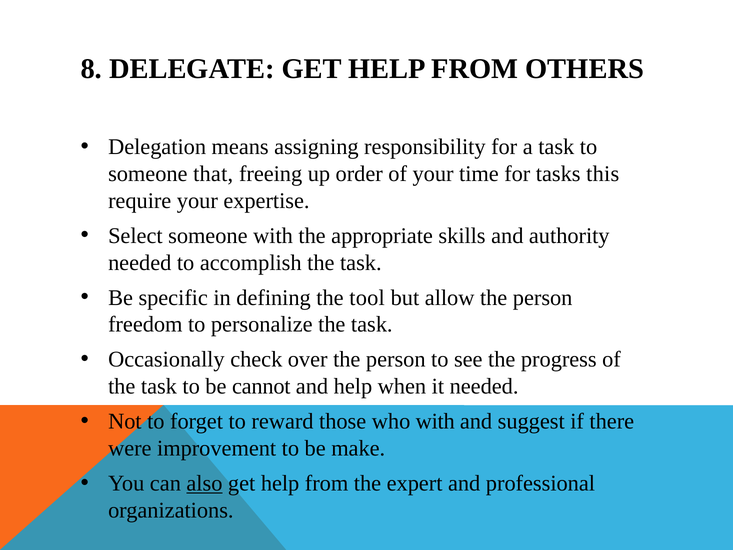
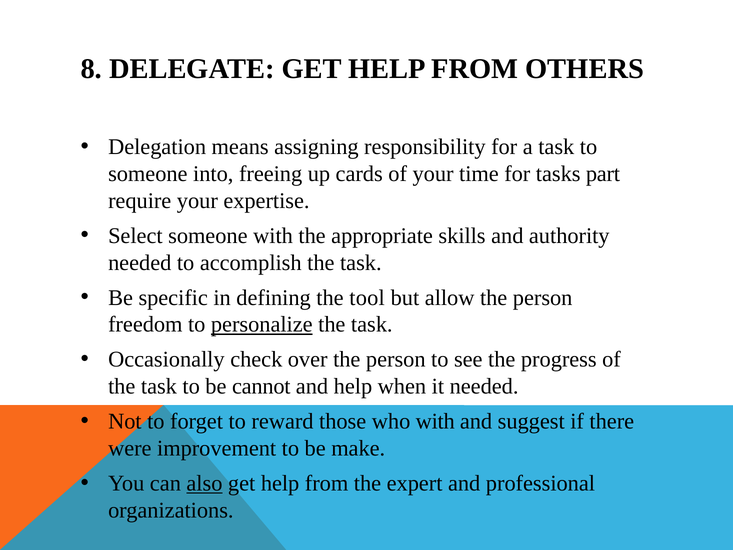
that: that -> into
order: order -> cards
this: this -> part
personalize underline: none -> present
